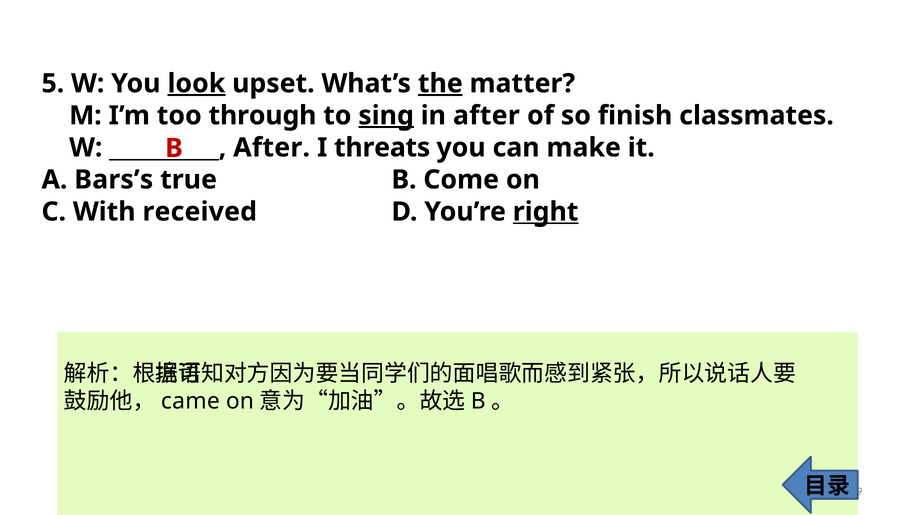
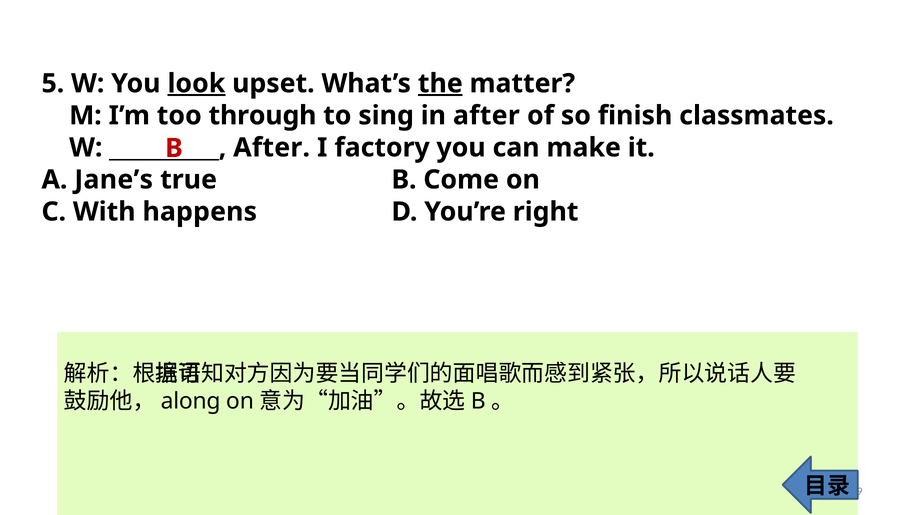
sing underline: present -> none
threats: threats -> factory
Bars’s: Bars’s -> Jane’s
received: received -> happens
right underline: present -> none
came: came -> along
